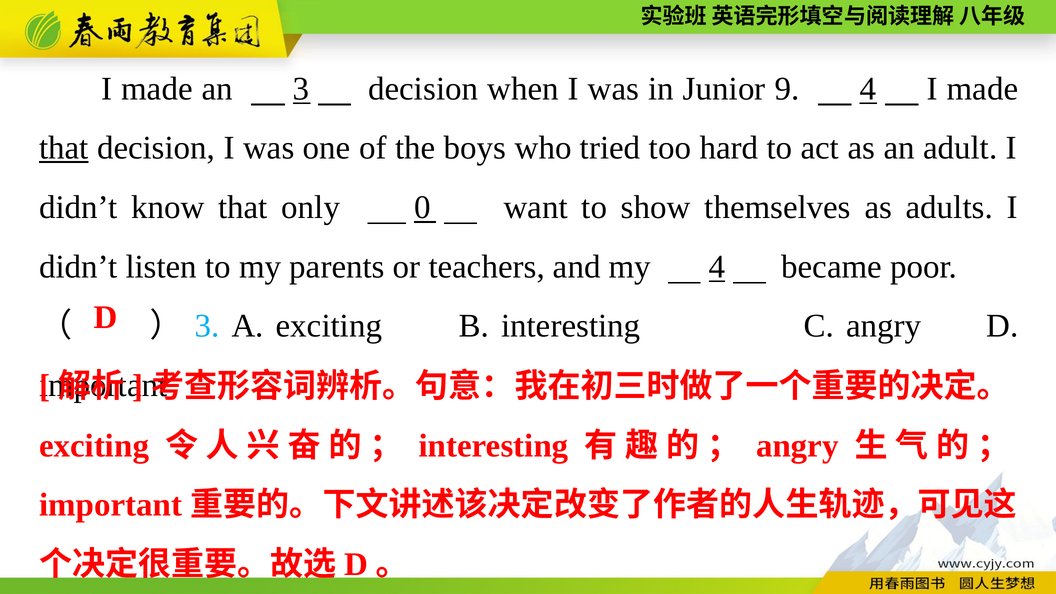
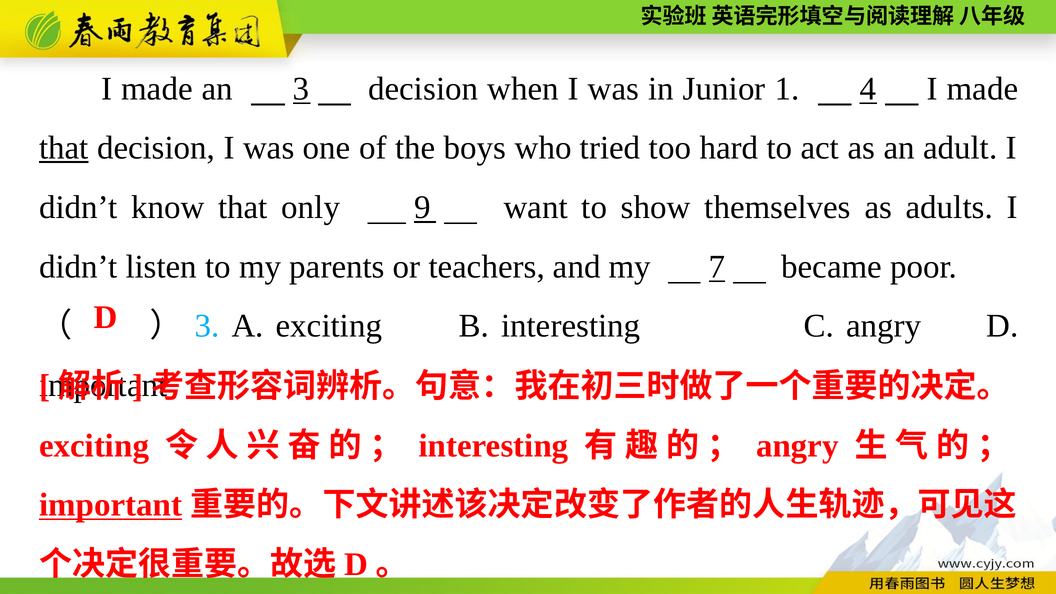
9: 9 -> 1
0: 0 -> 9
my 4: 4 -> 7
important at (111, 505) underline: none -> present
